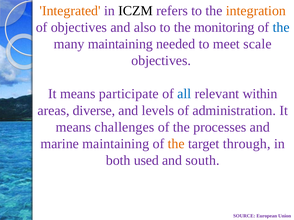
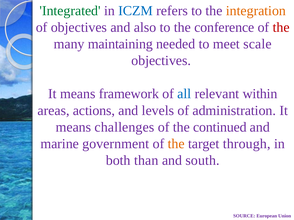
Integrated colour: orange -> green
ICZM colour: black -> blue
monitoring: monitoring -> conference
the at (281, 27) colour: blue -> red
participate: participate -> framework
diverse: diverse -> actions
processes: processes -> continued
marine maintaining: maintaining -> government
used: used -> than
